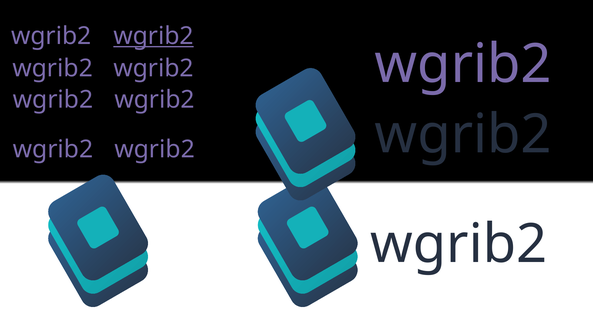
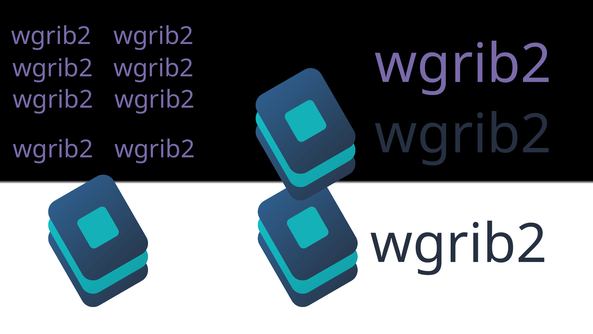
wgrib2 at (154, 36) underline: present -> none
